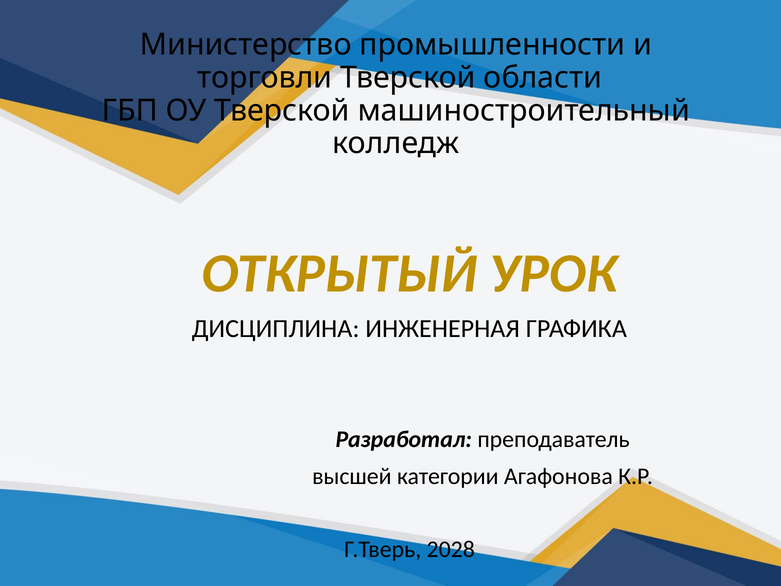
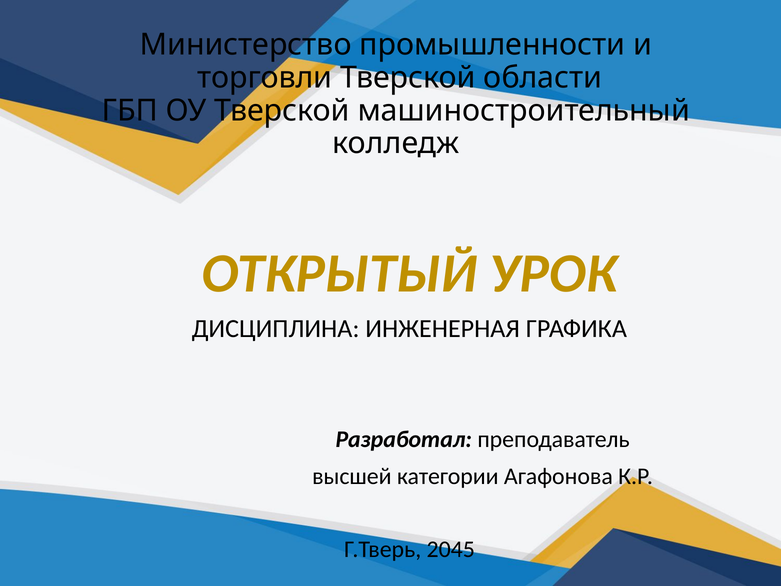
2028: 2028 -> 2045
